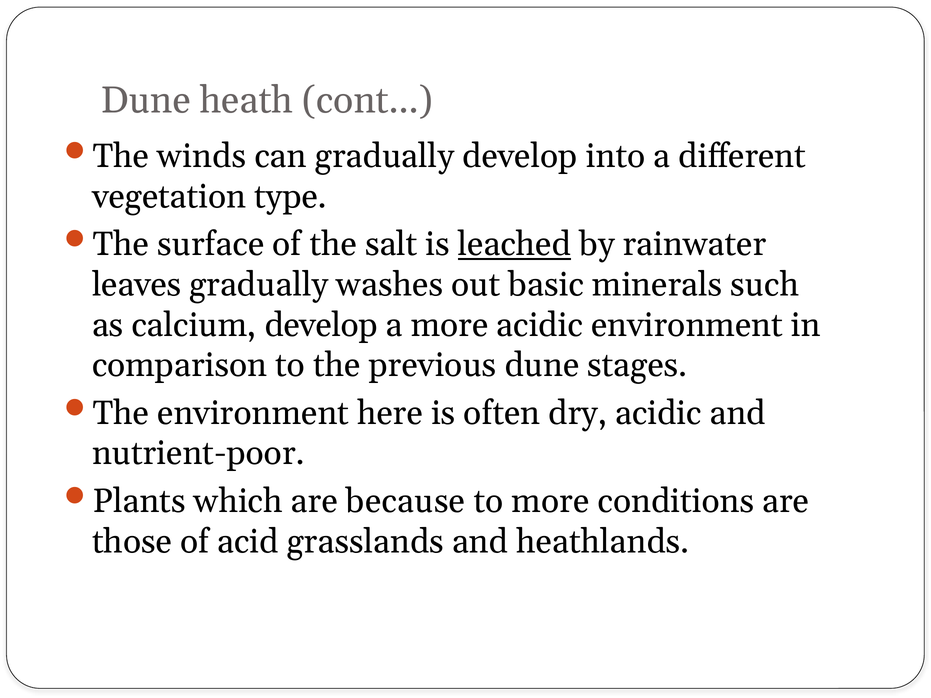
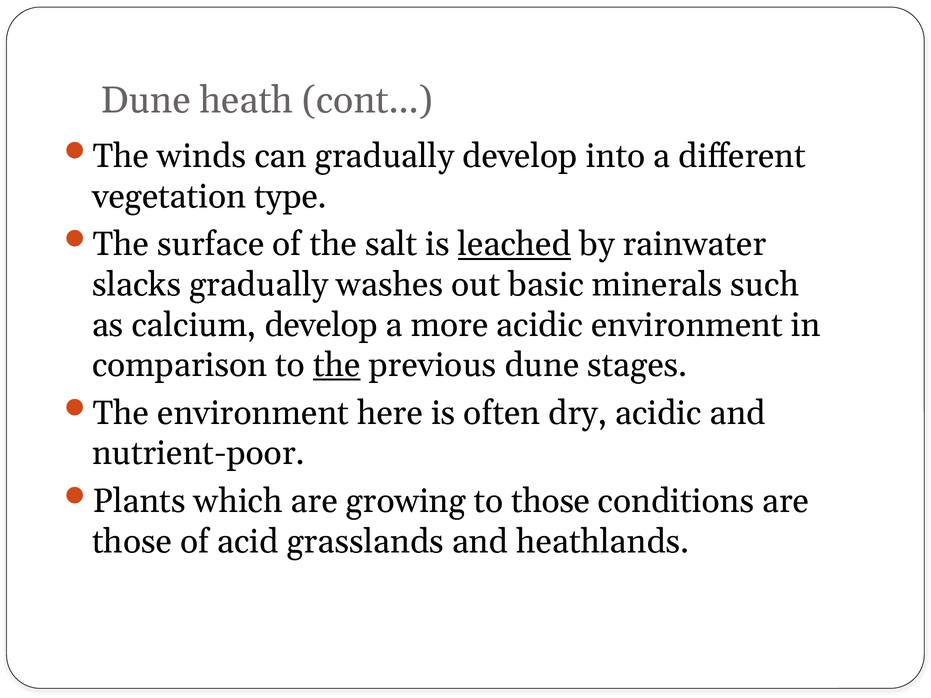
leaves: leaves -> slacks
the at (337, 365) underline: none -> present
because: because -> growing
to more: more -> those
